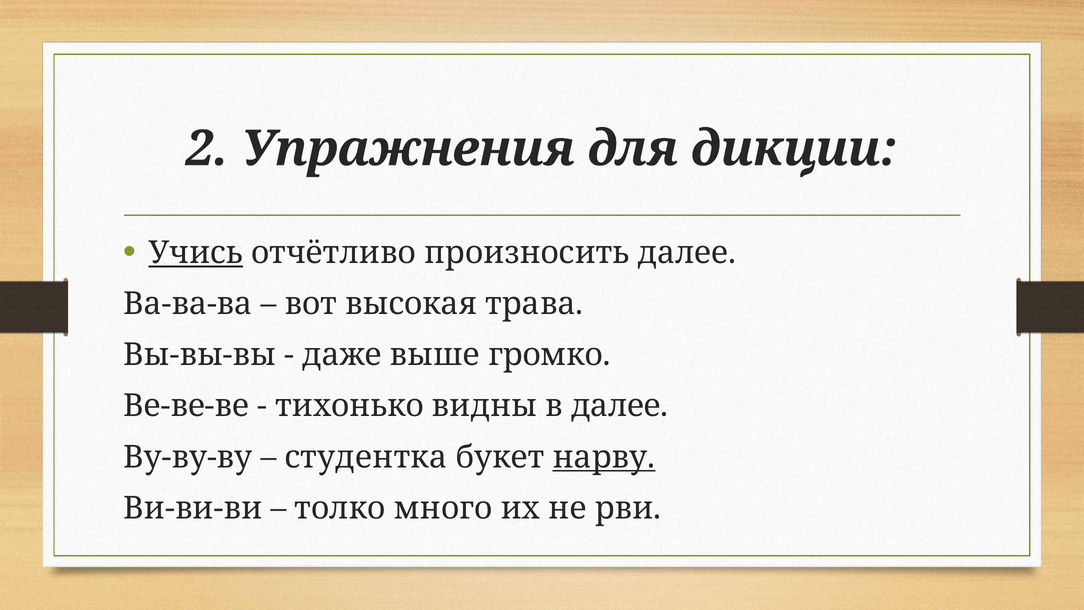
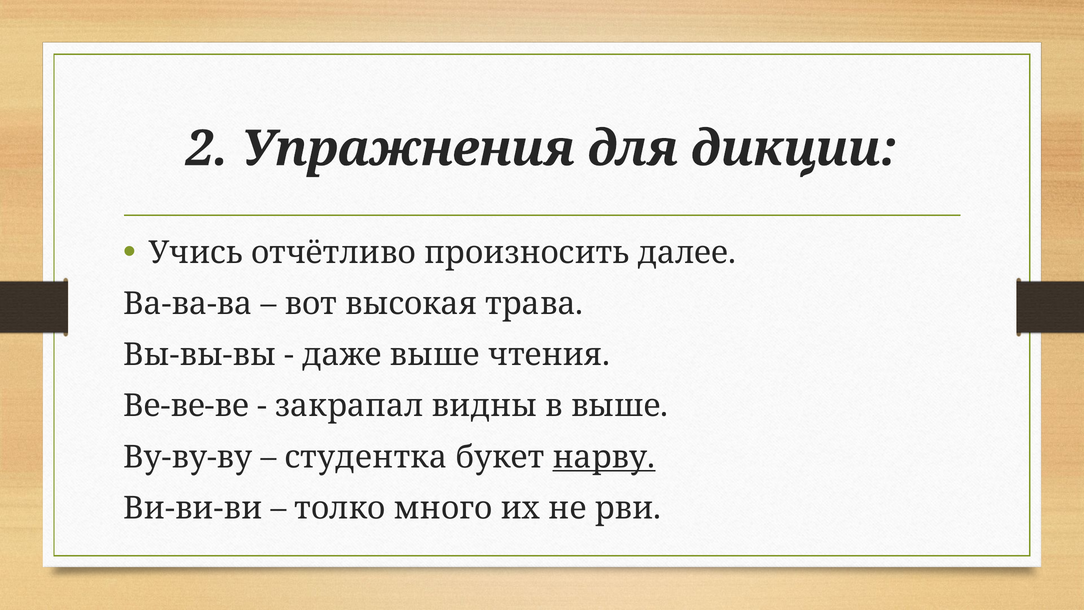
Учись underline: present -> none
громко: громко -> чтения
тихонько: тихонько -> закрапал
в далее: далее -> выше
